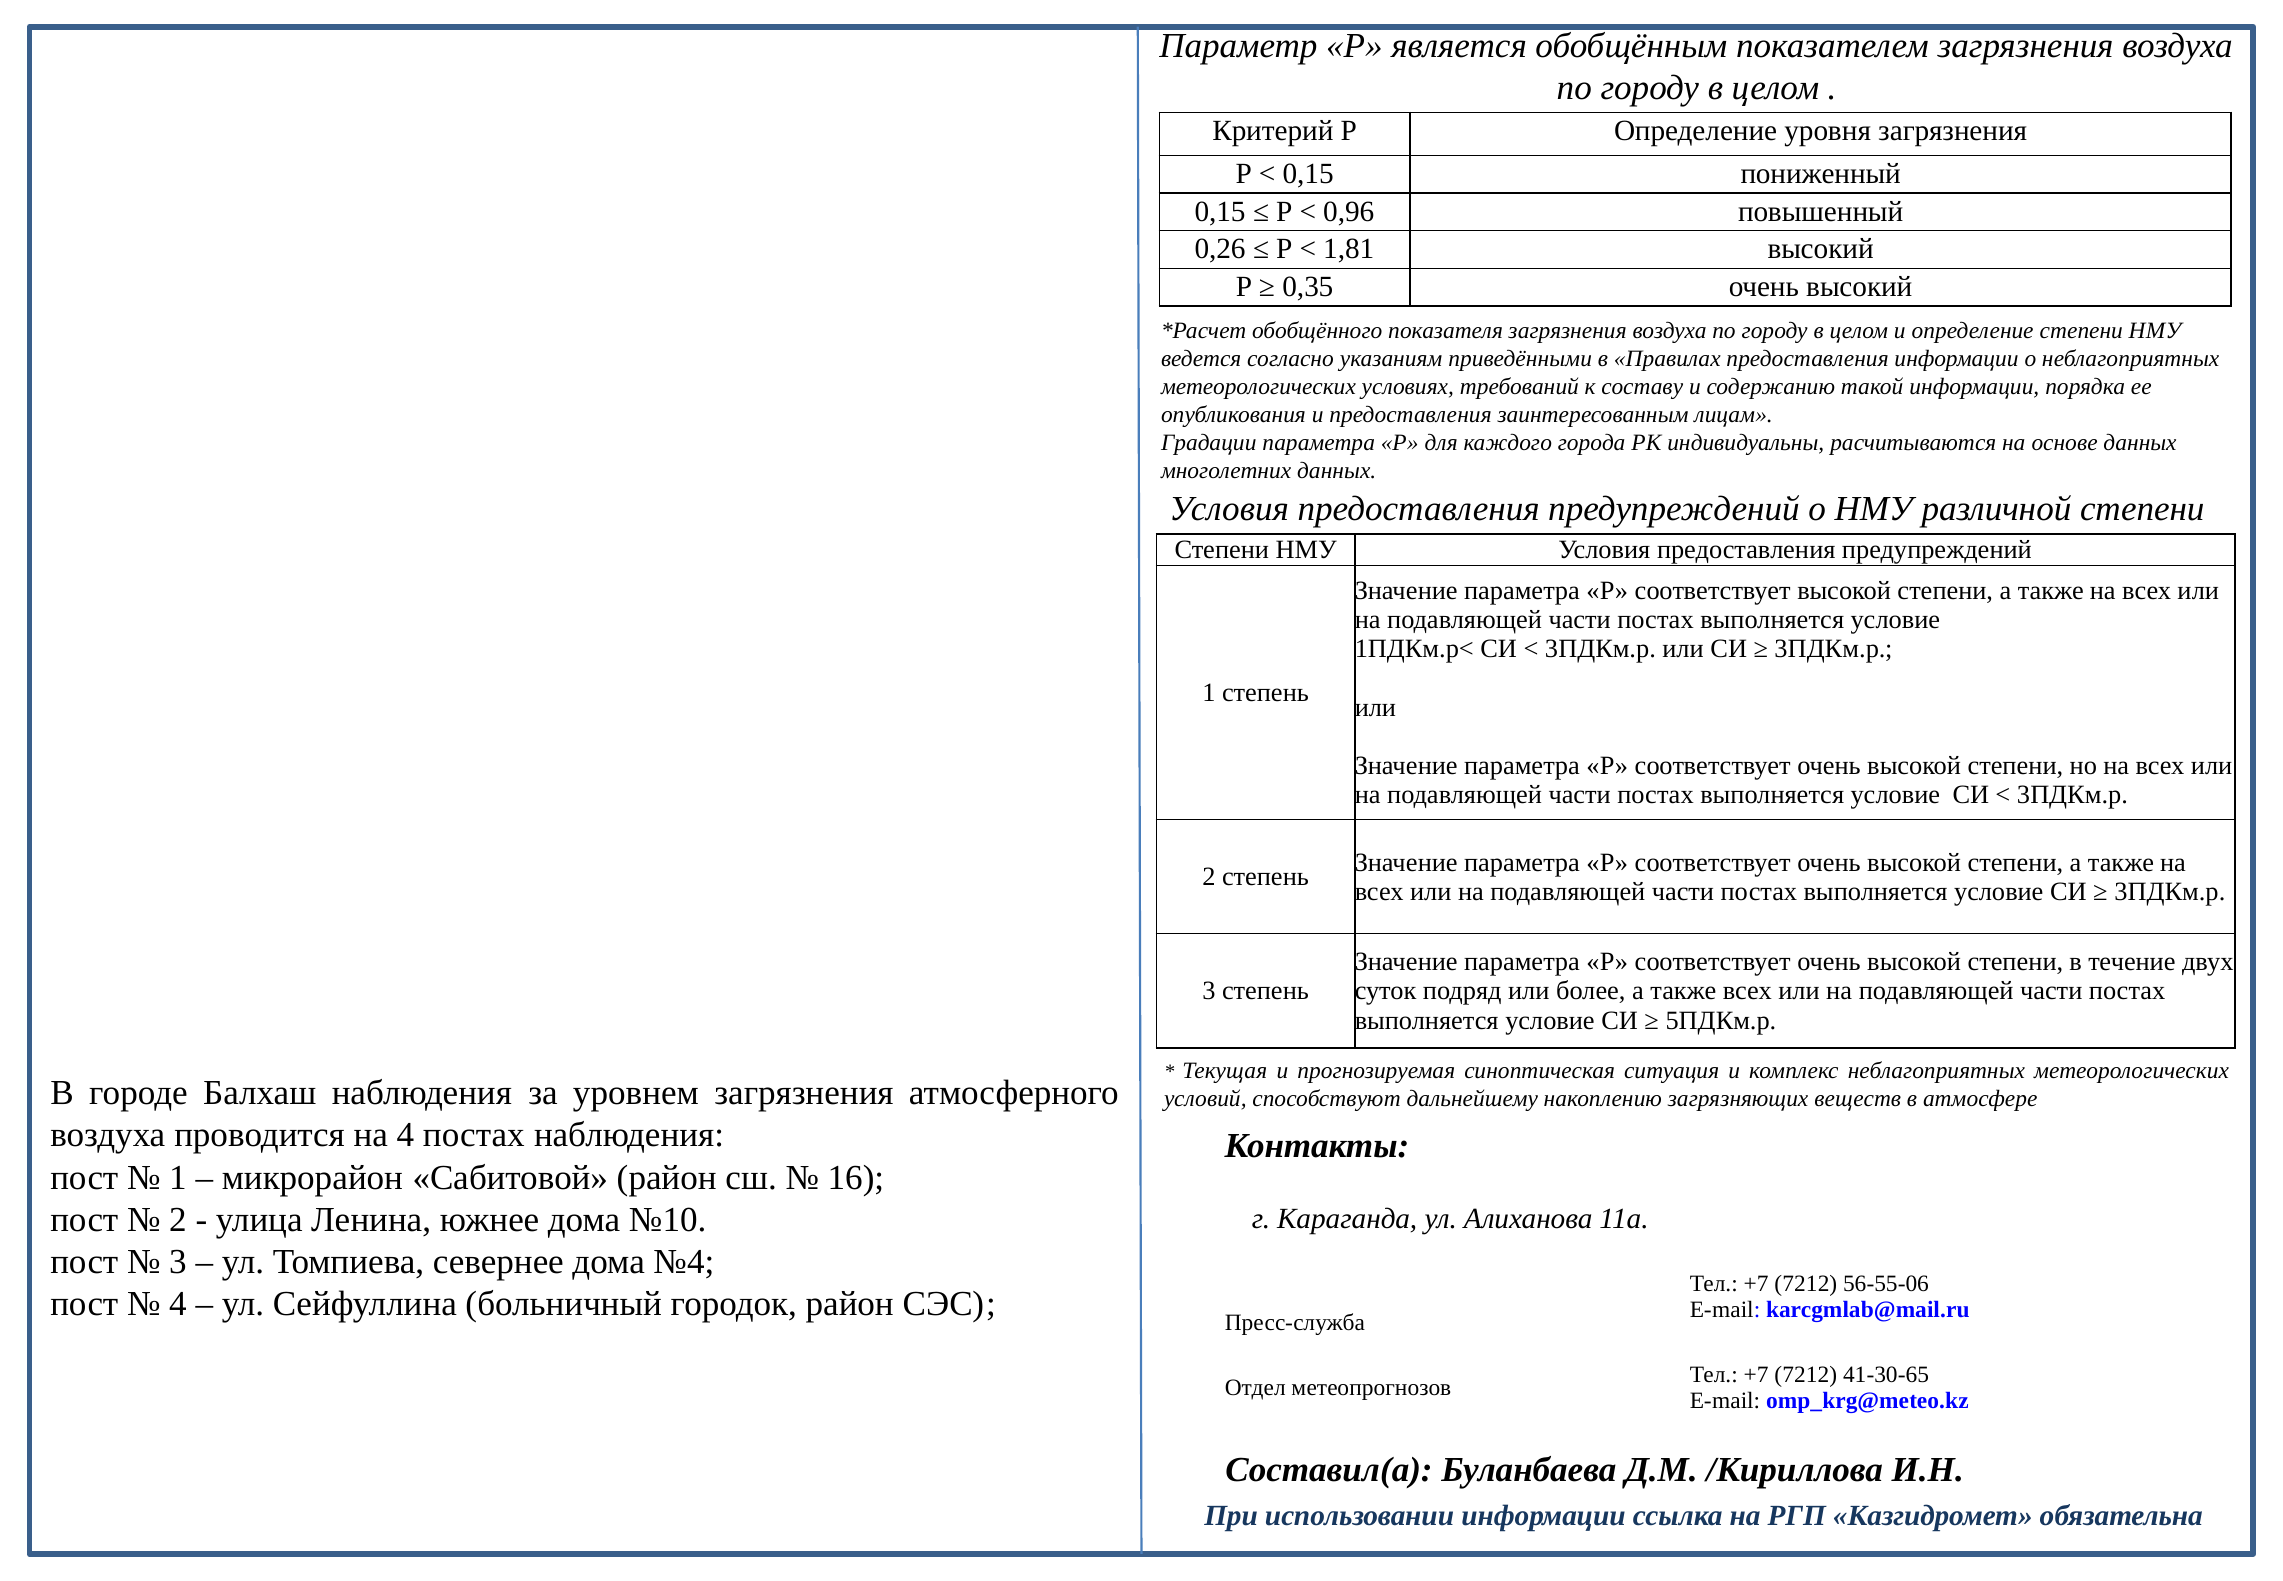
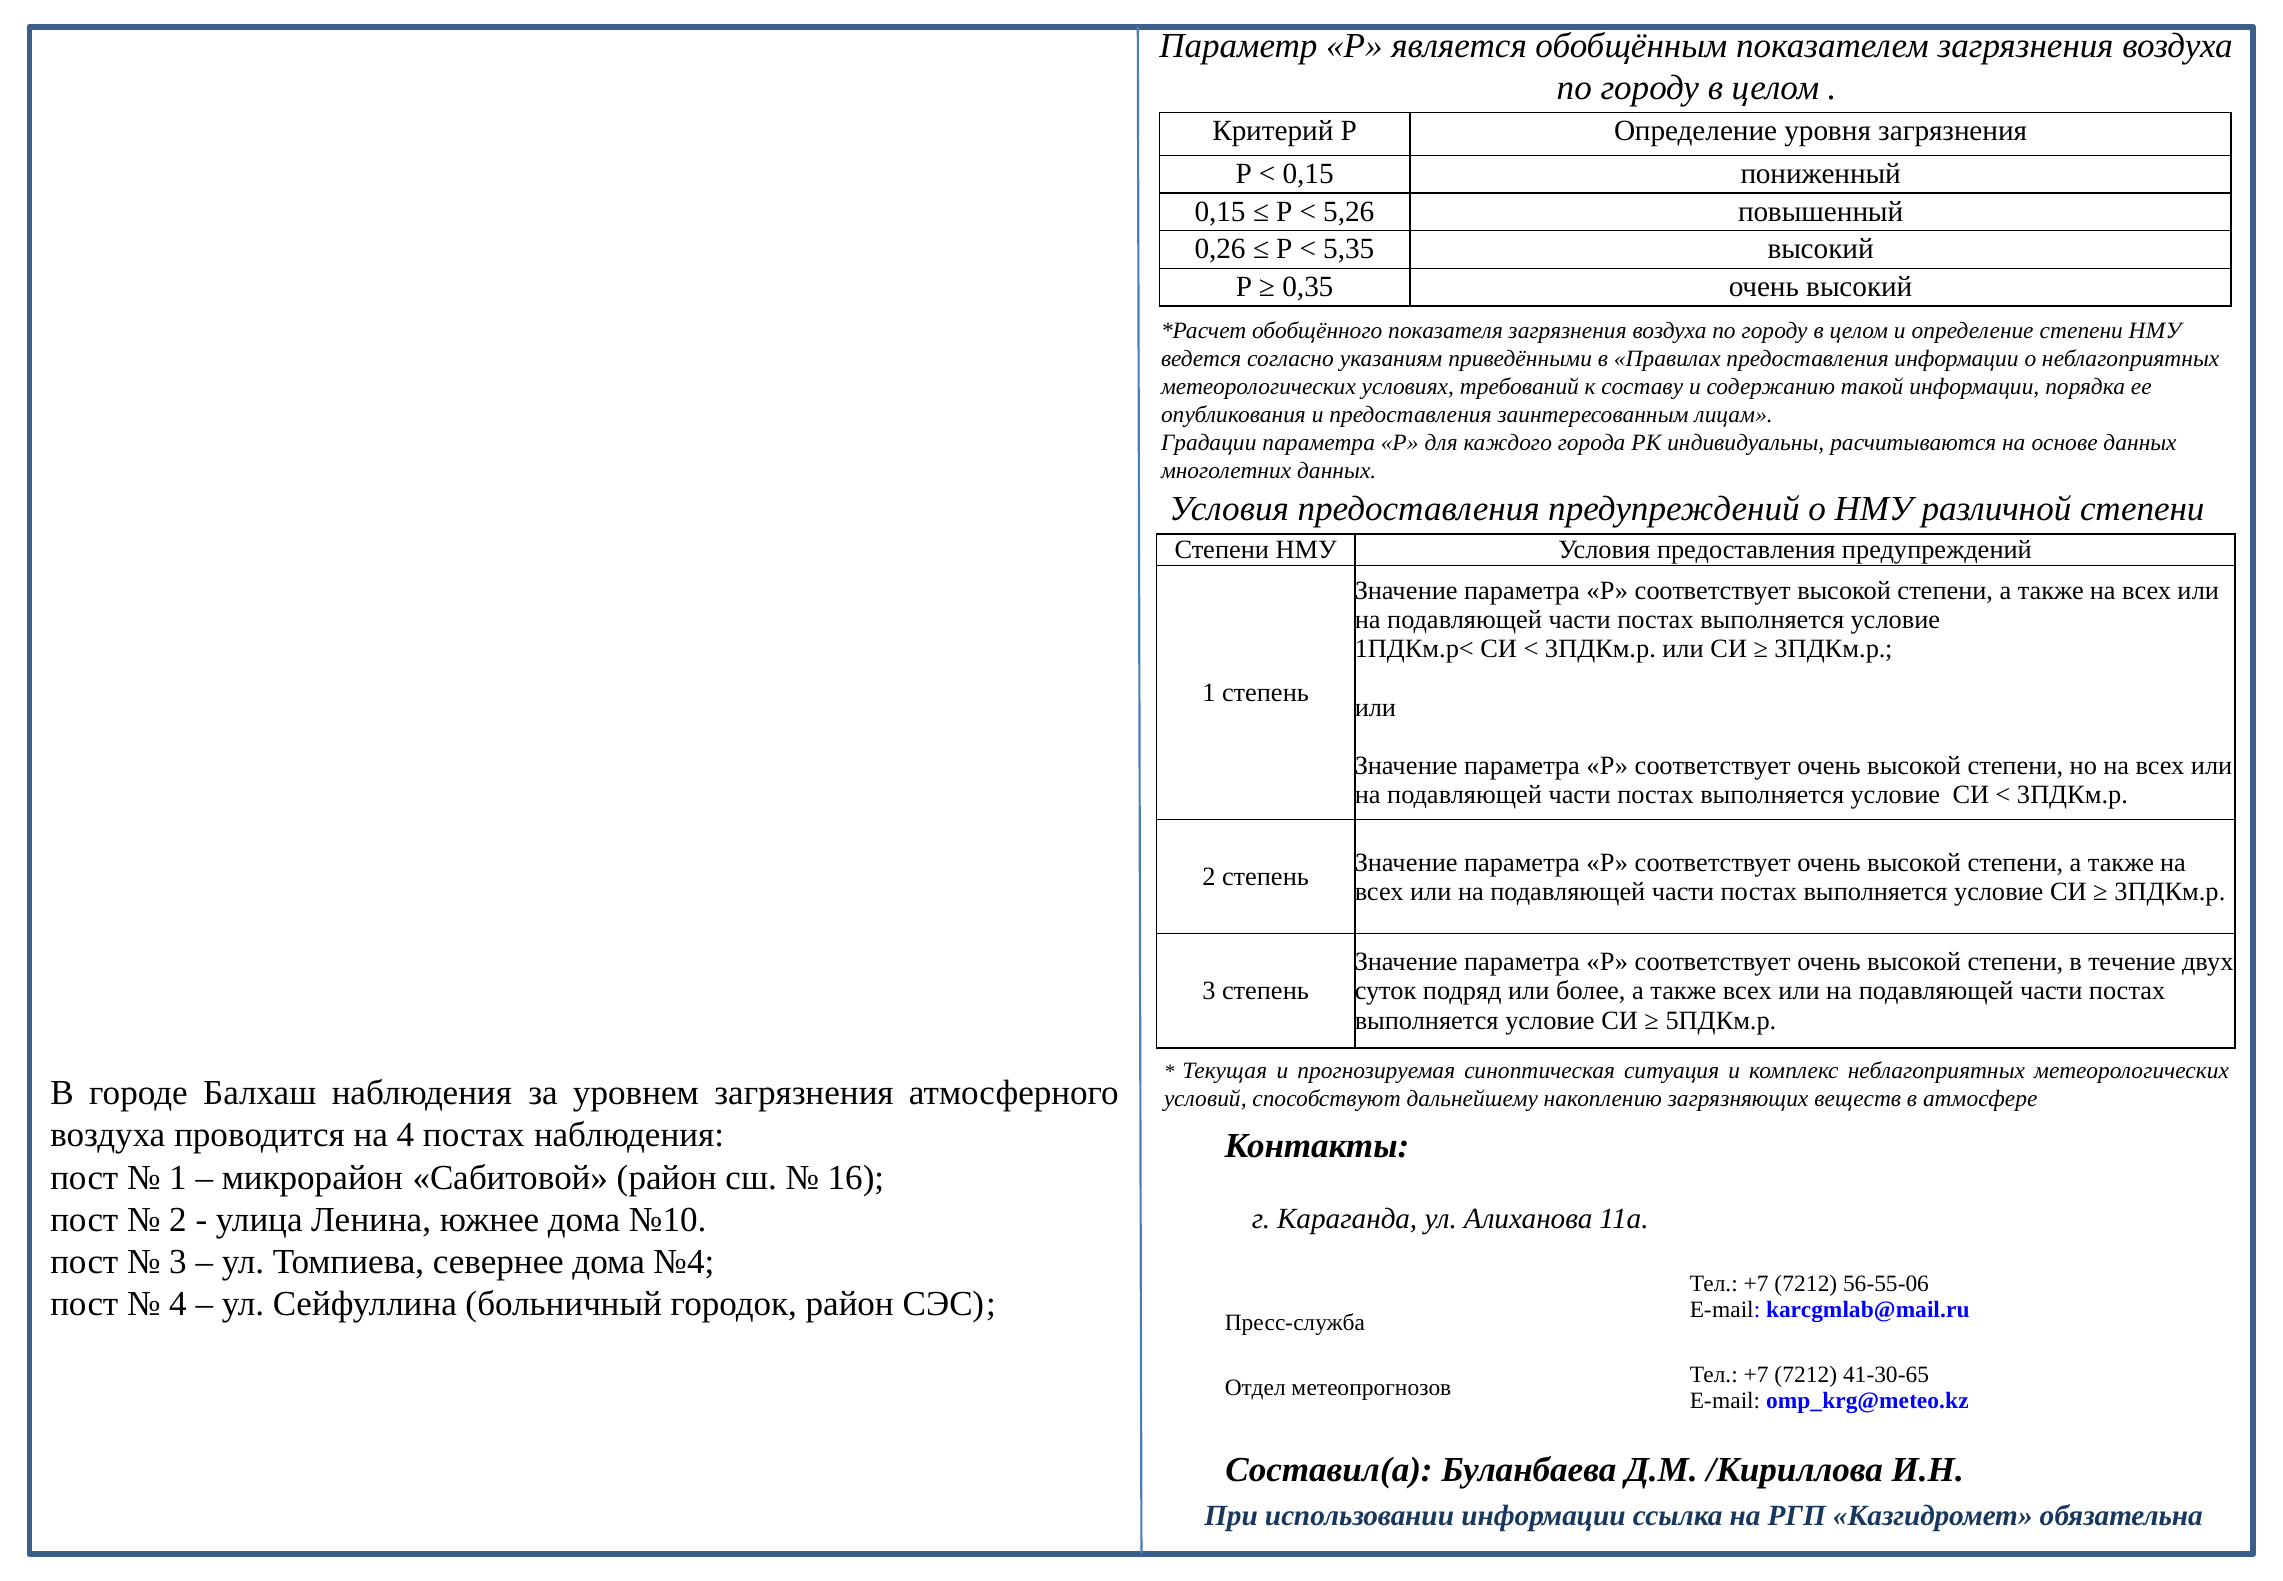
0,96: 0,96 -> 5,26
1,81: 1,81 -> 5,35
